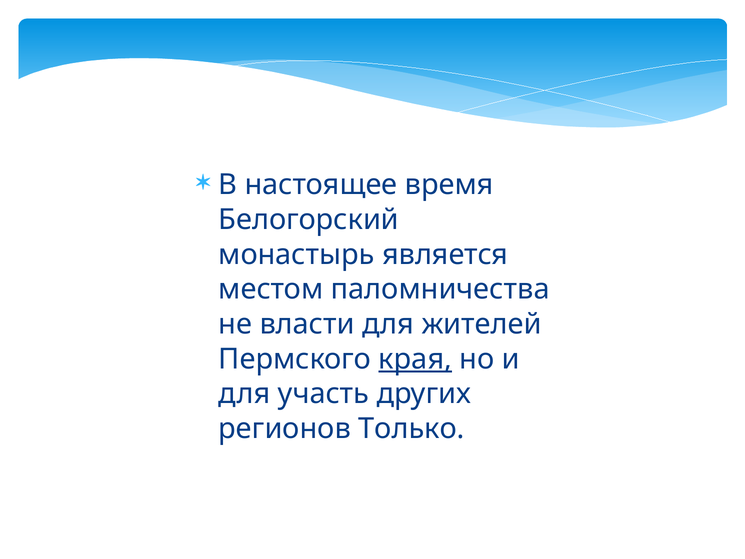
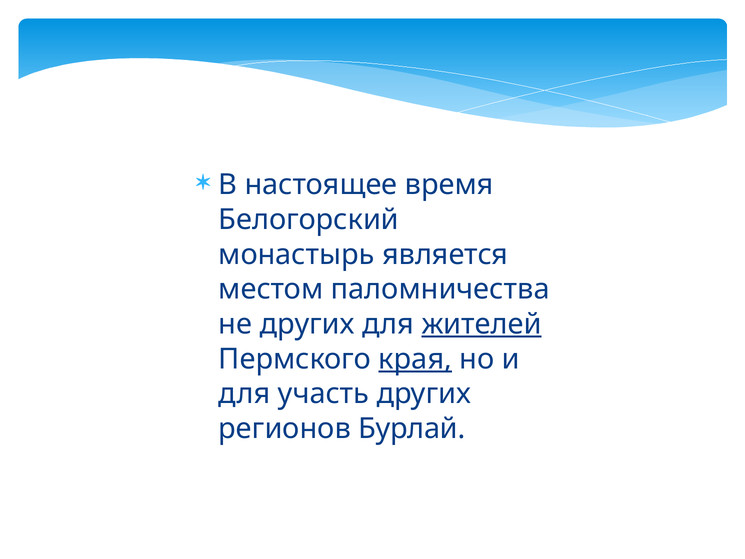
не власти: власти -> других
жителей underline: none -> present
Только: Только -> Бурлай
